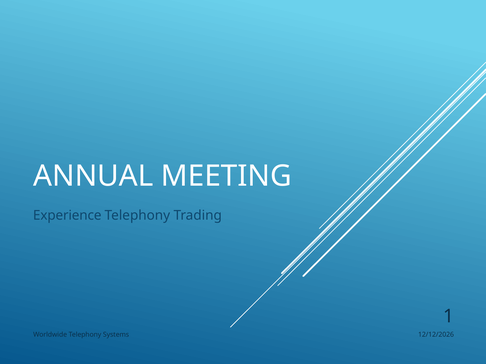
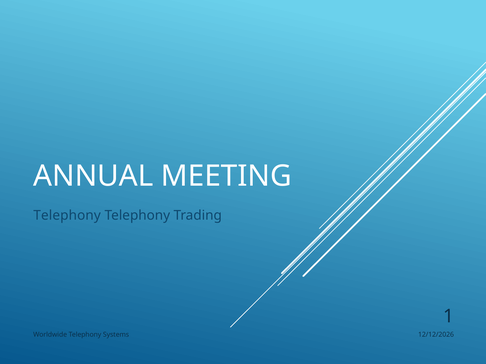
Experience at (67, 216): Experience -> Telephony
